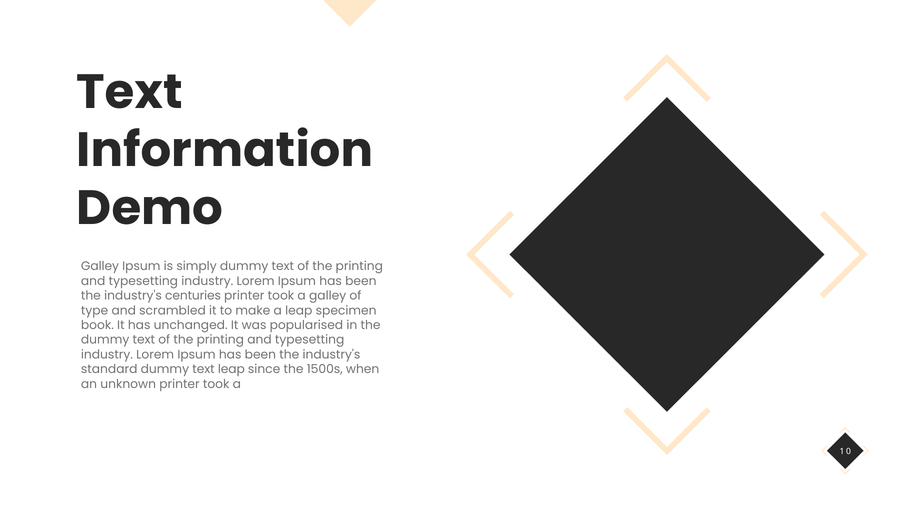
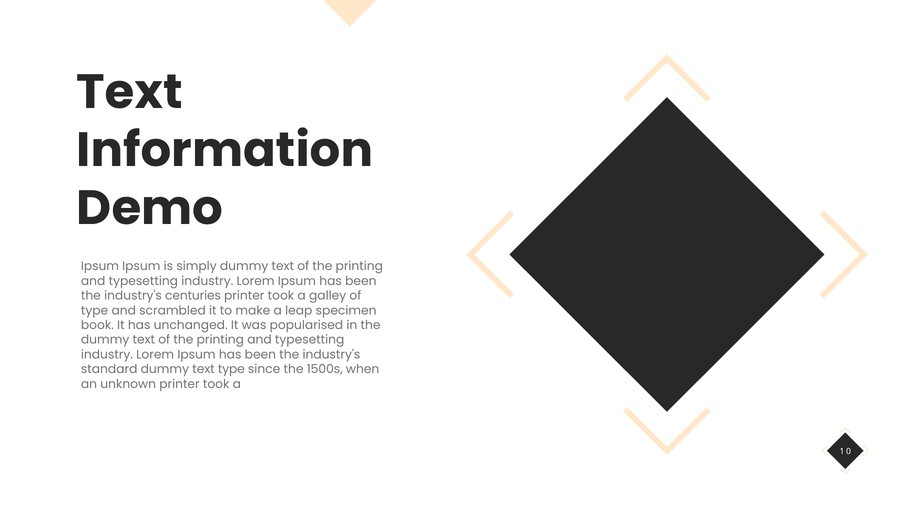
Galley at (100, 267): Galley -> Ipsum
text leap: leap -> type
